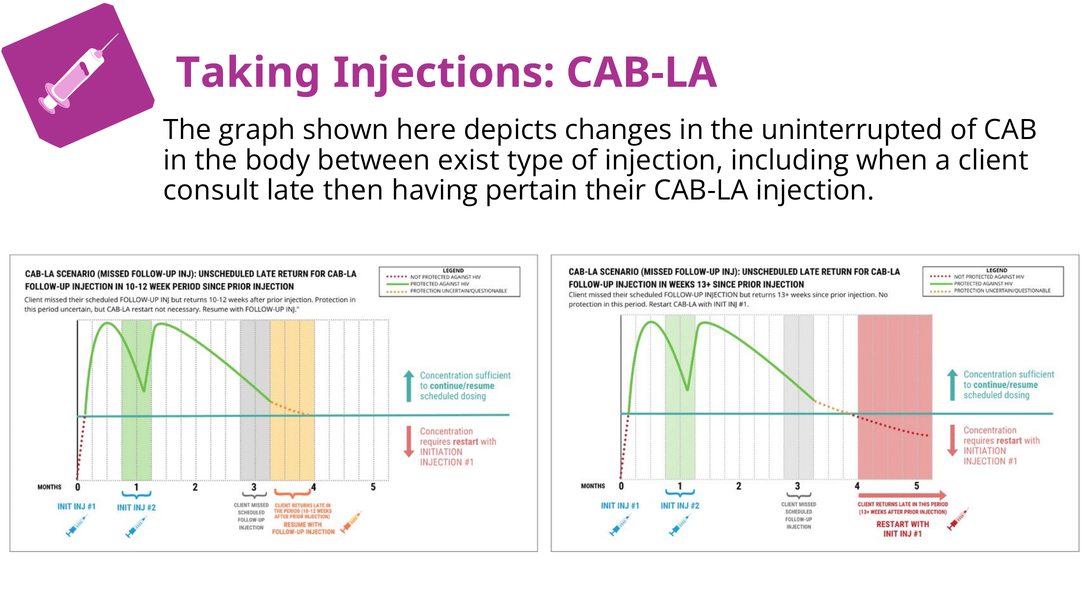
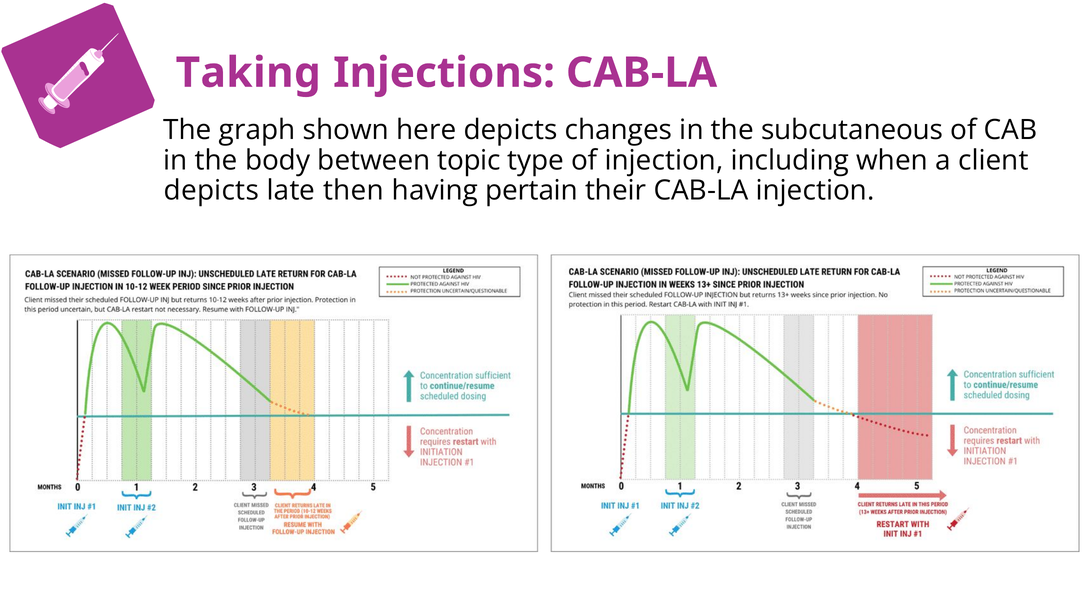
uninterrupted: uninterrupted -> subcutaneous
exist: exist -> topic
consult at (211, 191): consult -> depicts
